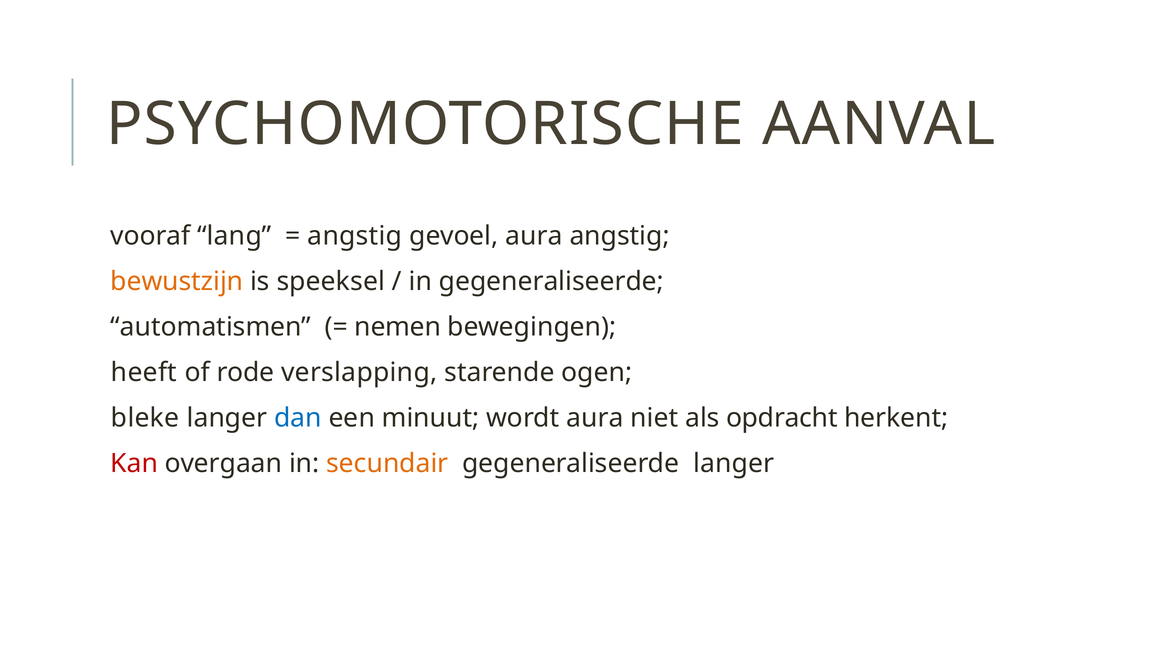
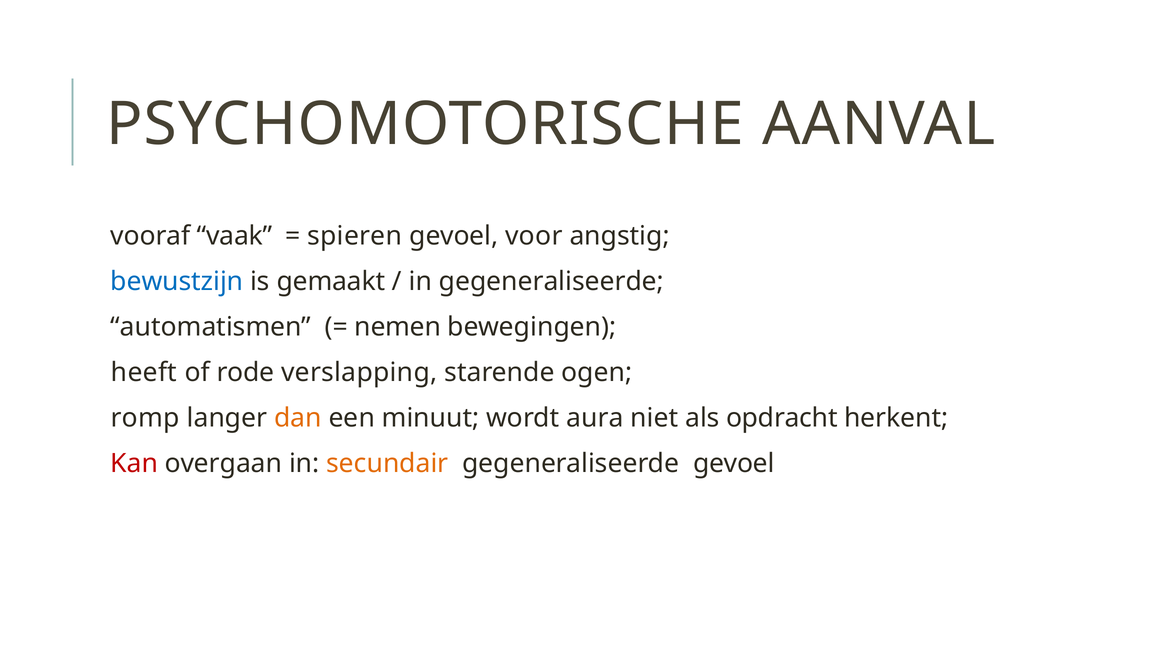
lang: lang -> vaak
angstig at (355, 236): angstig -> spieren
gevoel aura: aura -> voor
bewustzijn colour: orange -> blue
speeksel: speeksel -> gemaakt
bleke: bleke -> romp
dan colour: blue -> orange
gegeneraliseerde langer: langer -> gevoel
